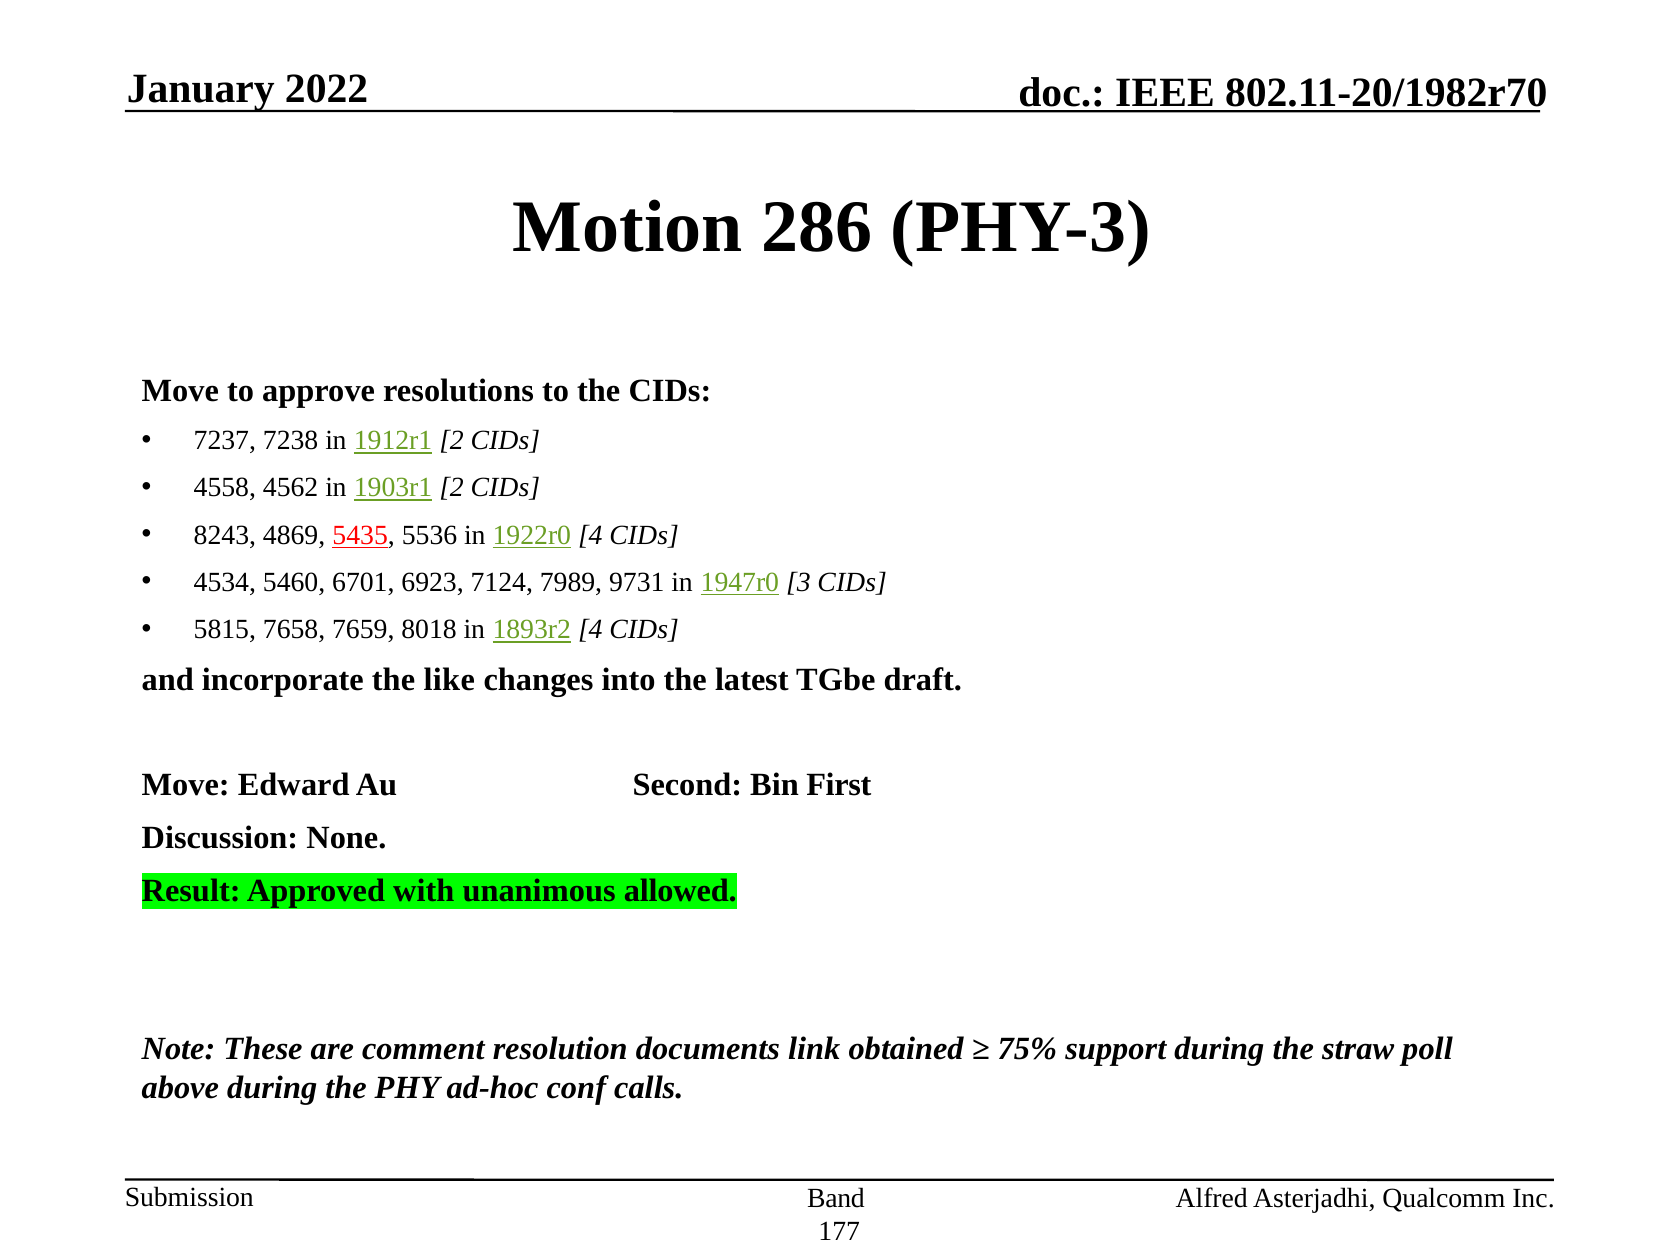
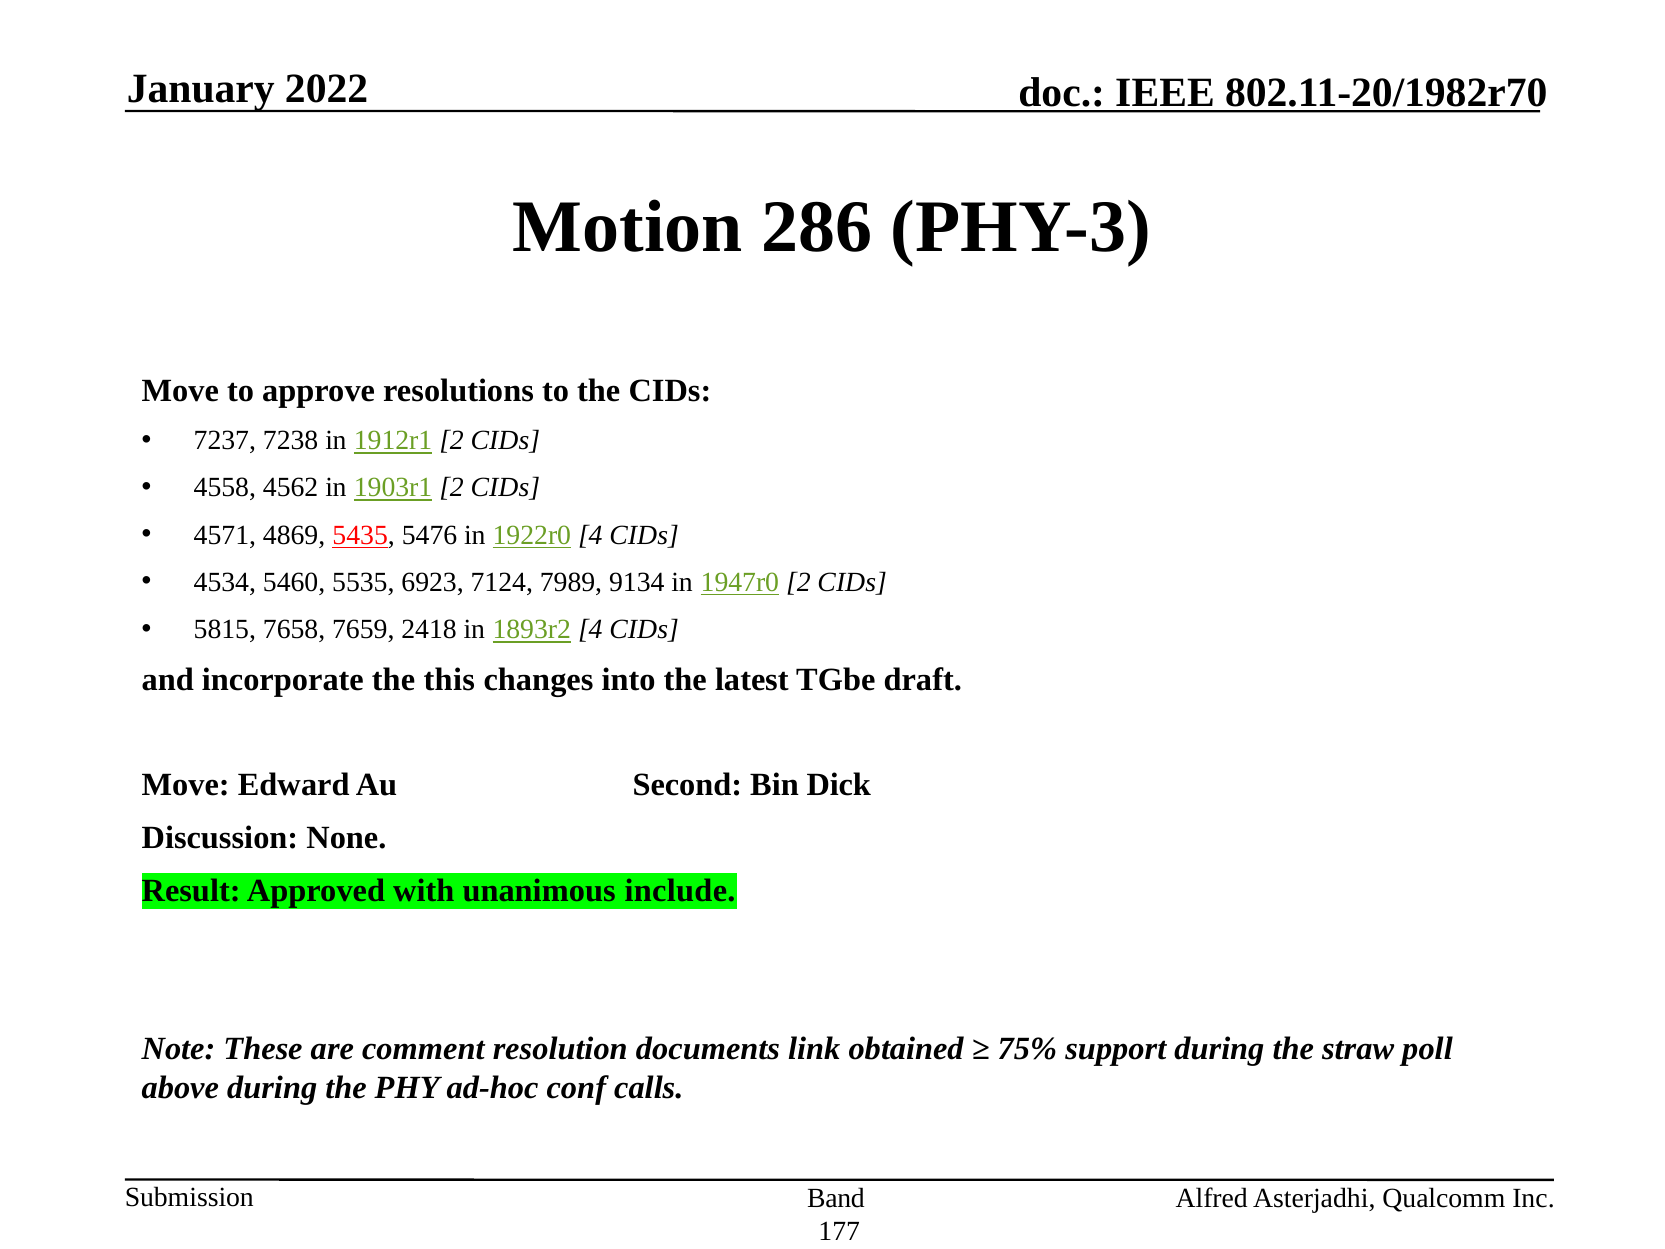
8243: 8243 -> 4571
5536: 5536 -> 5476
6701: 6701 -> 5535
9731: 9731 -> 9134
1947r0 3: 3 -> 2
8018: 8018 -> 2418
like: like -> this
First: First -> Dick
allowed: allowed -> include
